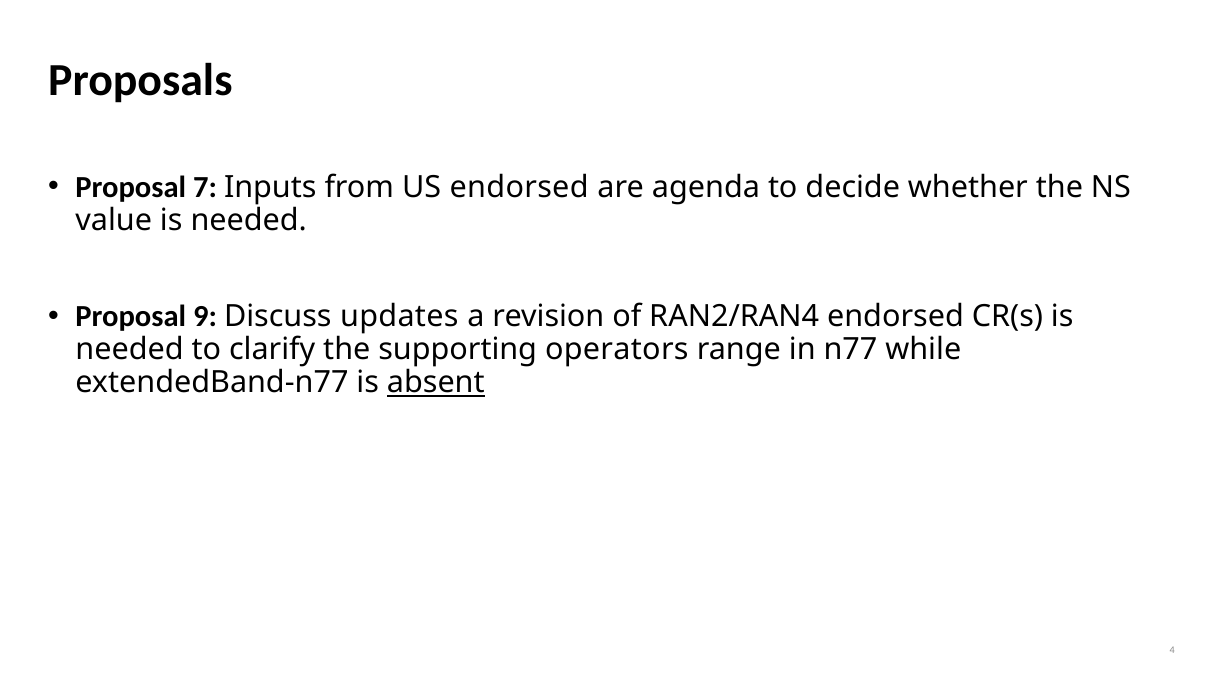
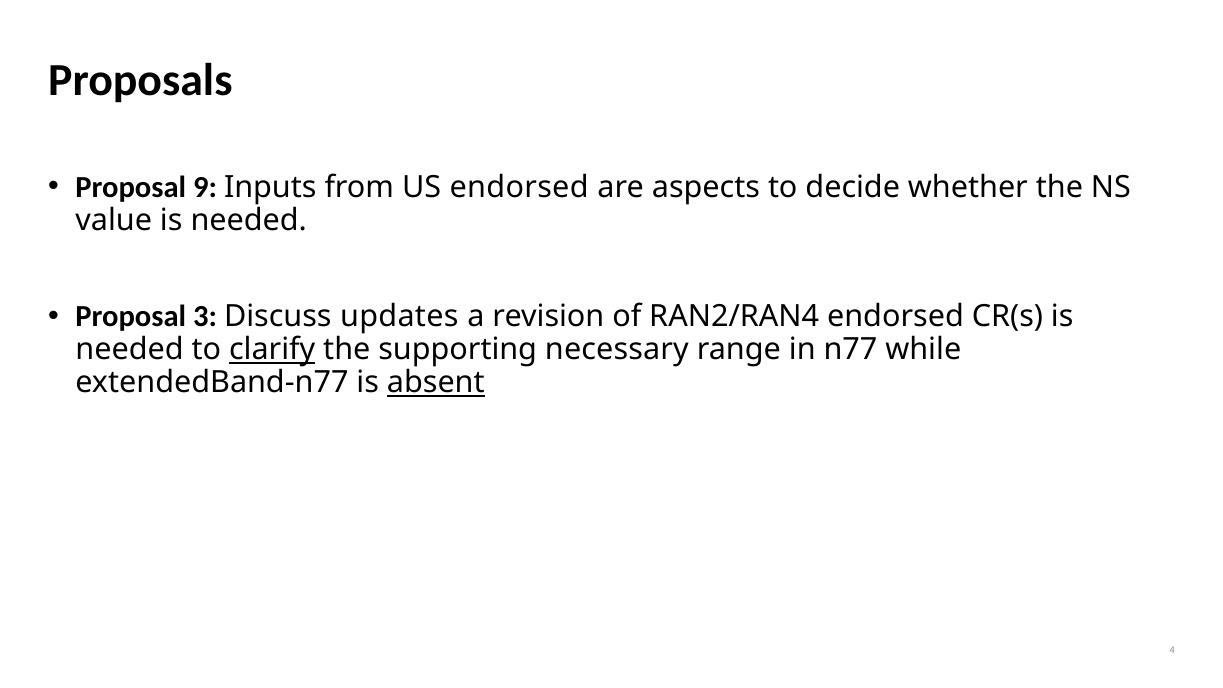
7: 7 -> 9
agenda: agenda -> aspects
9: 9 -> 3
clarify underline: none -> present
operators: operators -> necessary
